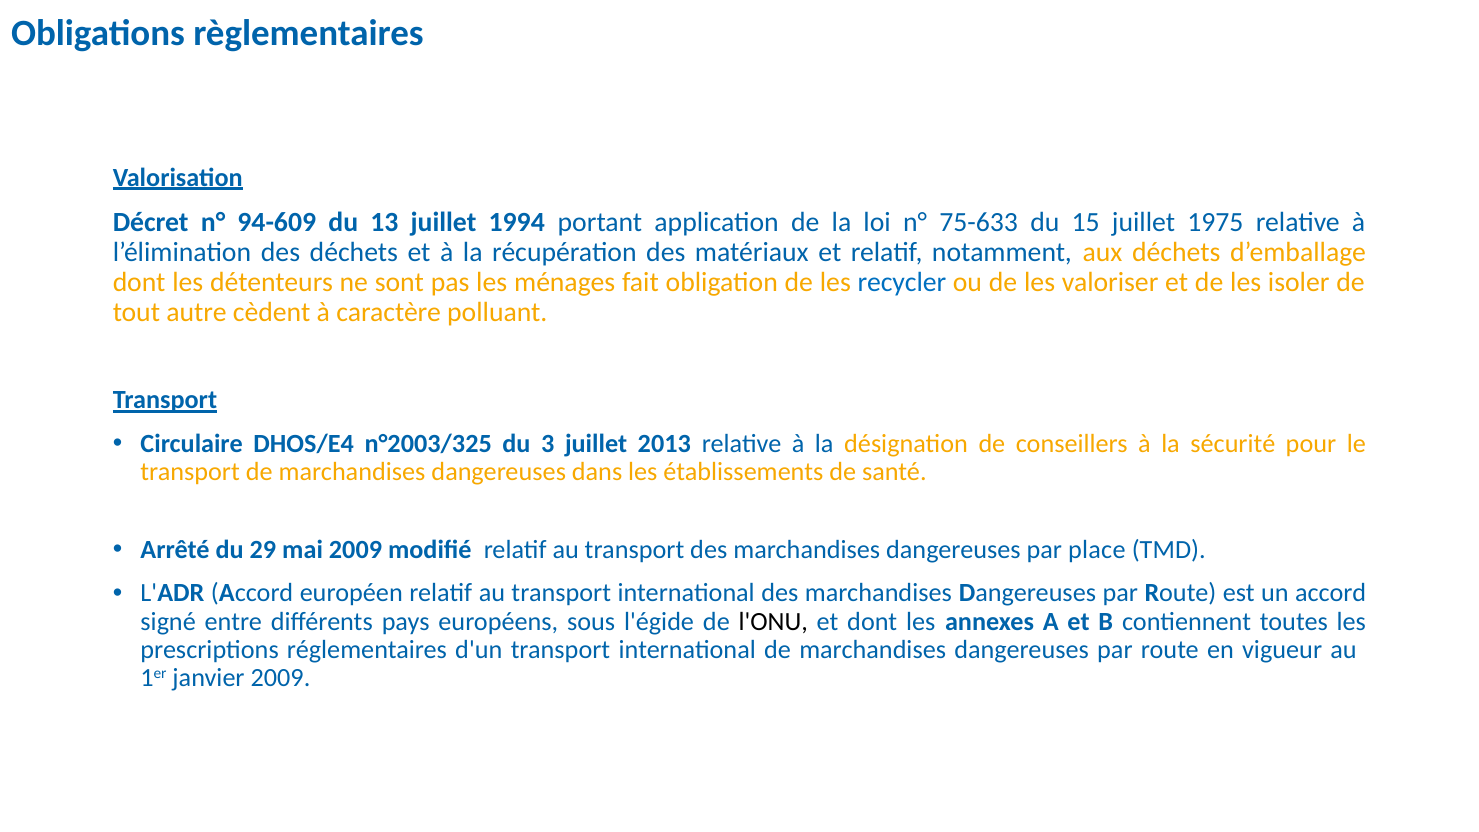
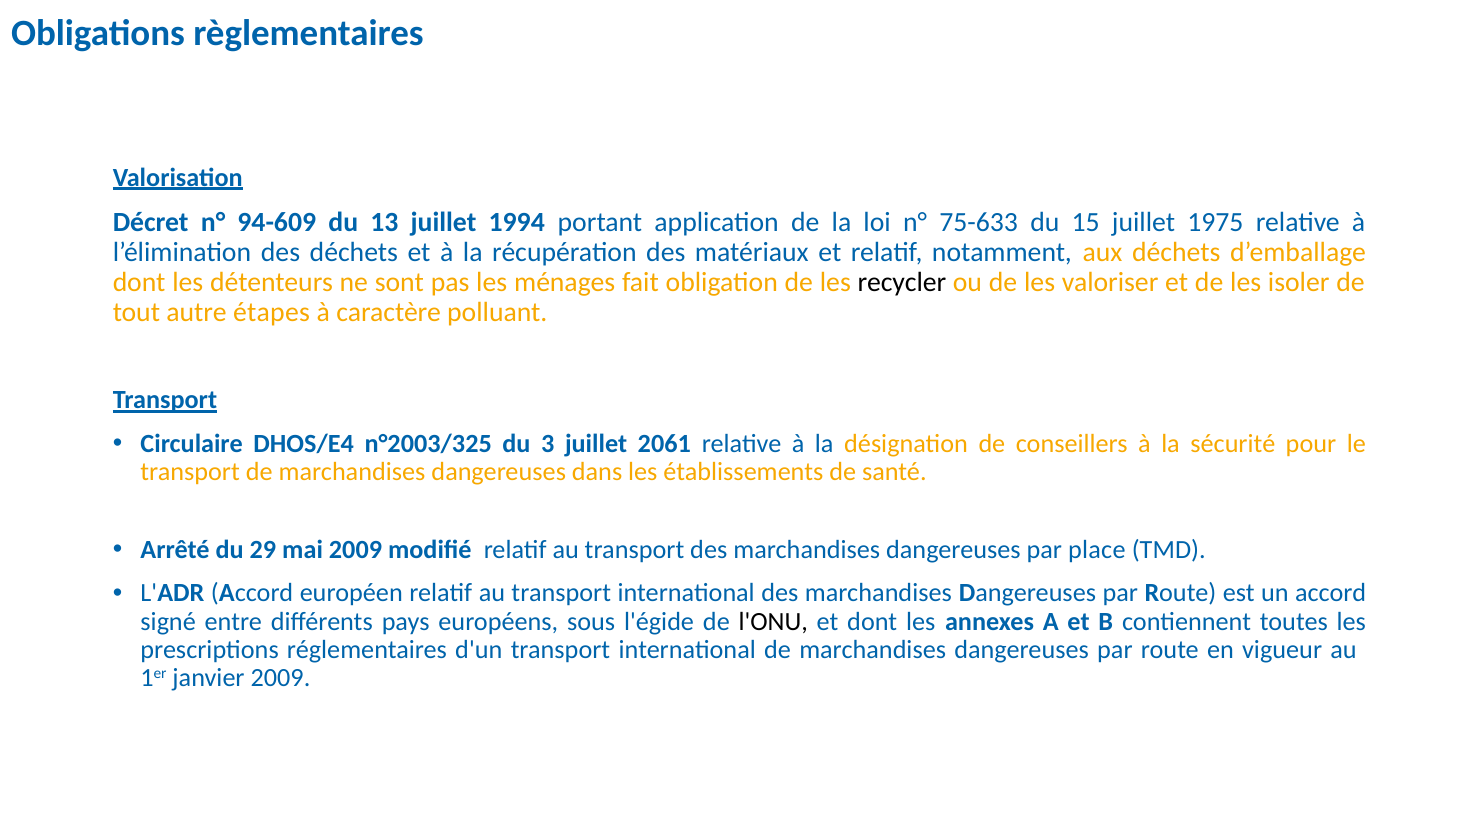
recycler colour: blue -> black
cèdent: cèdent -> étapes
2013: 2013 -> 2061
